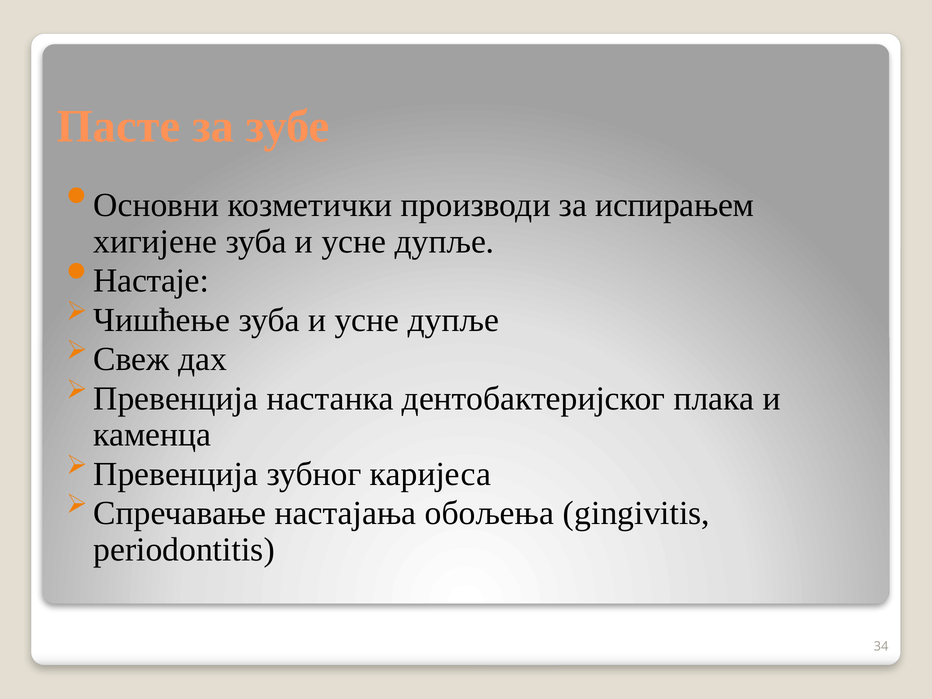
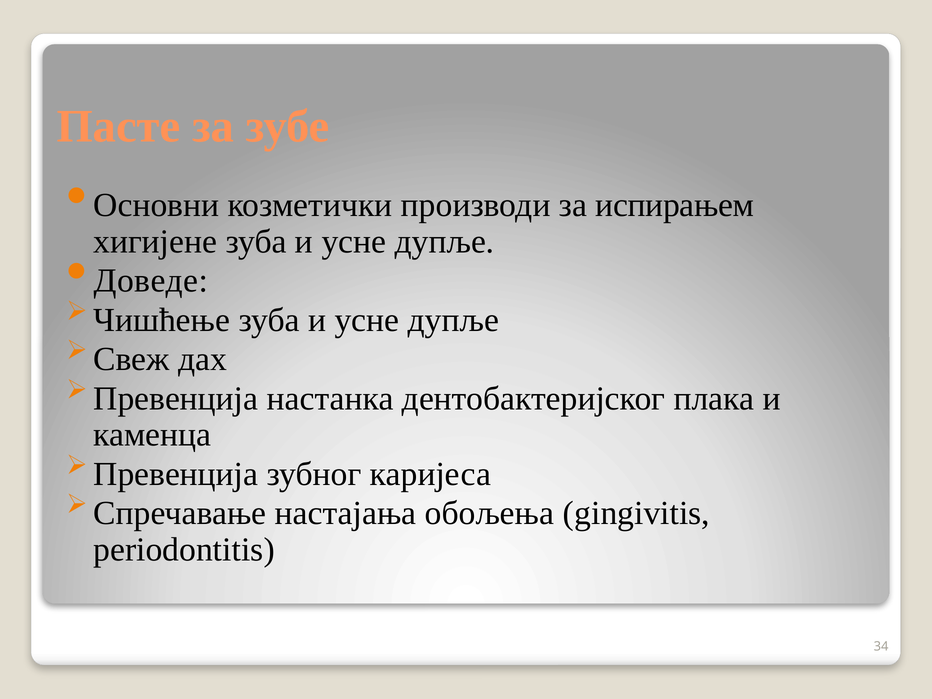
Настаје: Настаје -> Доведе
